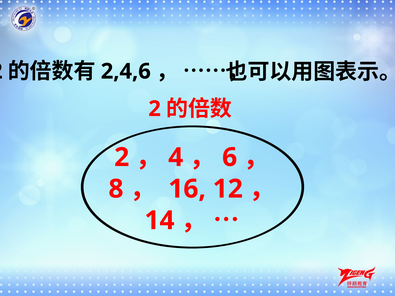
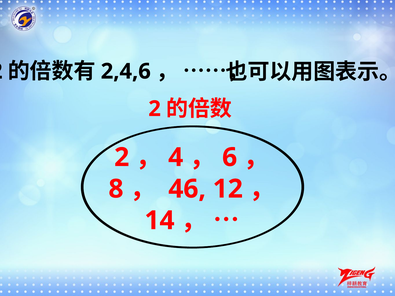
16: 16 -> 46
